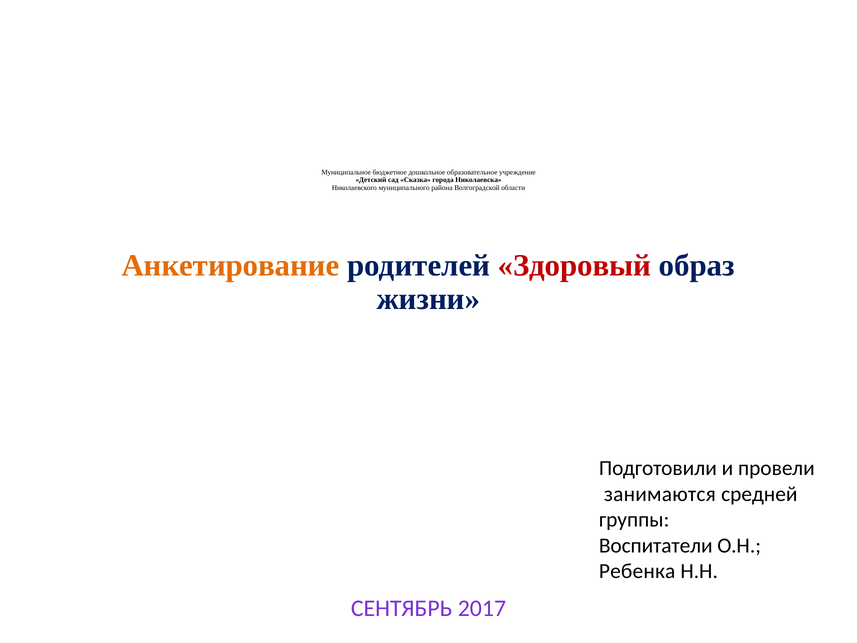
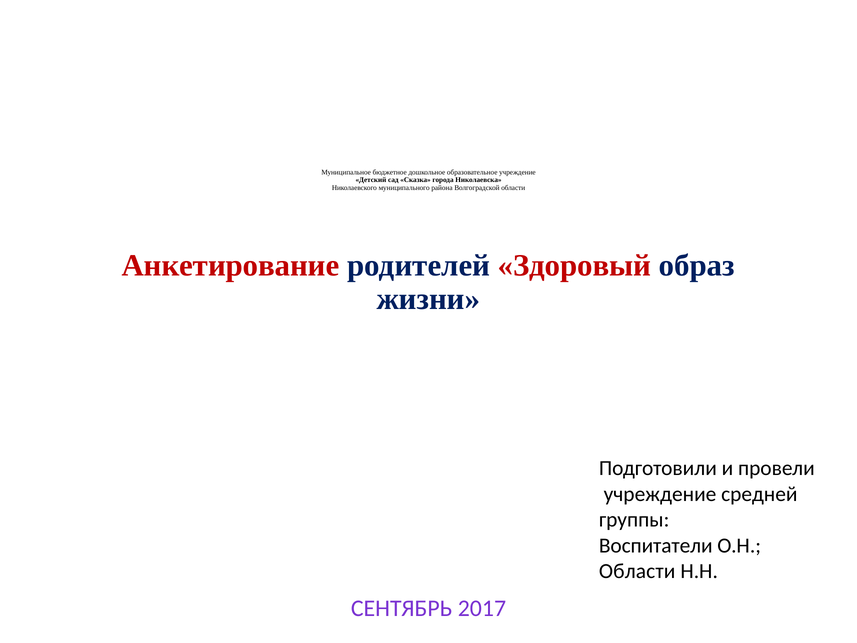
Анкетирование colour: orange -> red
занимаются at (660, 494): занимаются -> учреждение
Ребенка at (637, 571): Ребенка -> Области
